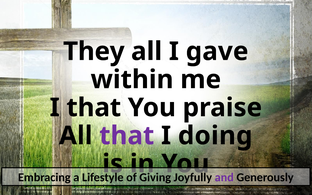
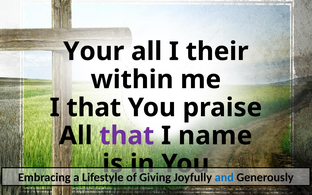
They: They -> Your
gave: gave -> their
doing: doing -> name
and colour: purple -> blue
